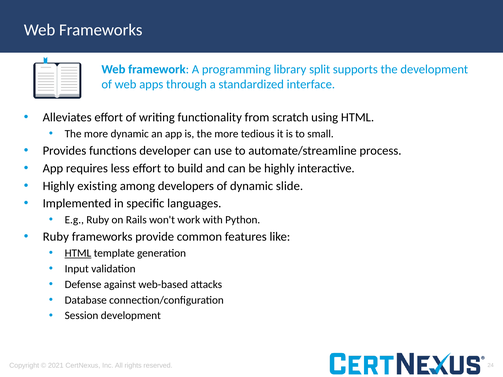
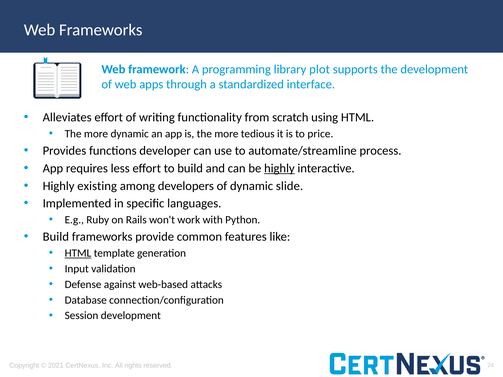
split: split -> plot
small: small -> price
highly at (279, 168) underline: none -> present
Ruby at (56, 237): Ruby -> Build
